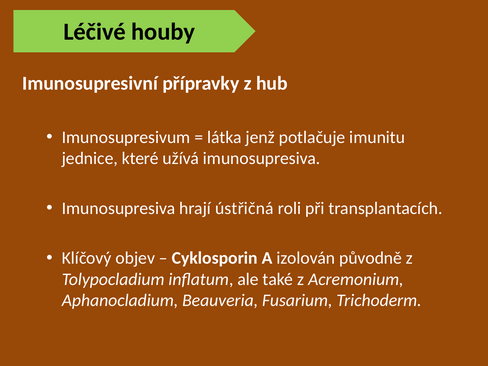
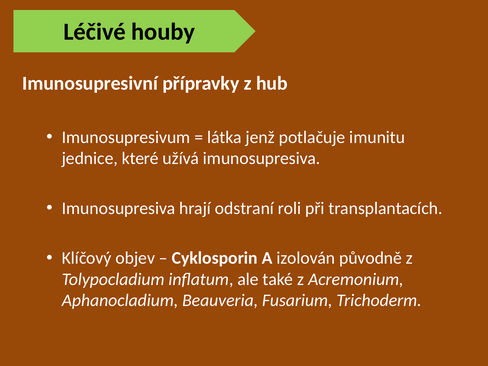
ústřičná: ústřičná -> odstraní
